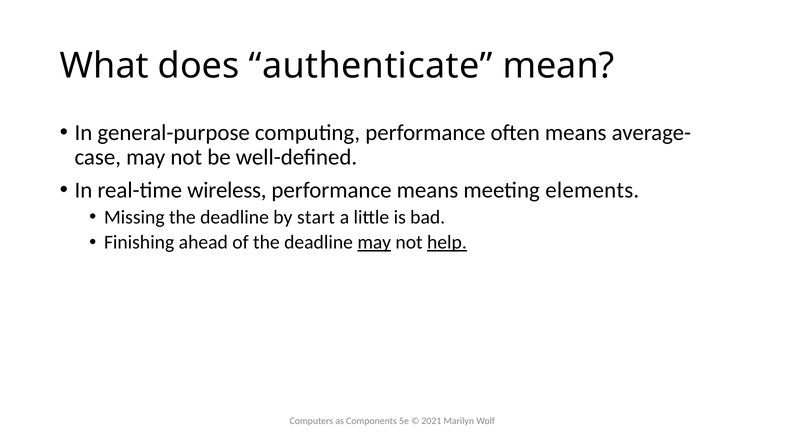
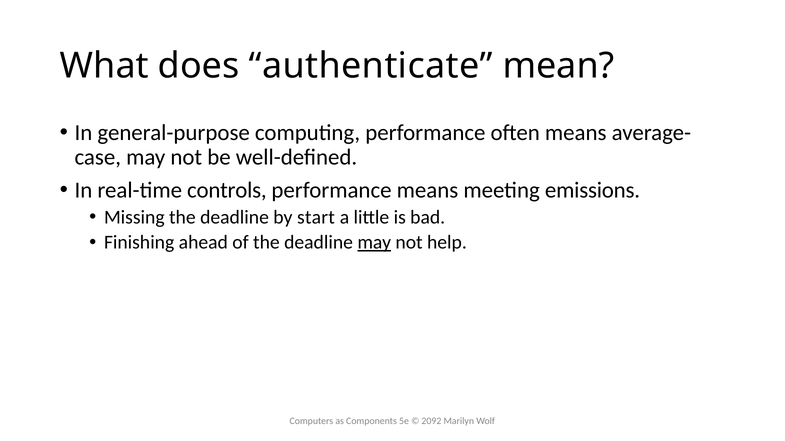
wireless: wireless -> controls
elements: elements -> emissions
help underline: present -> none
2021: 2021 -> 2092
